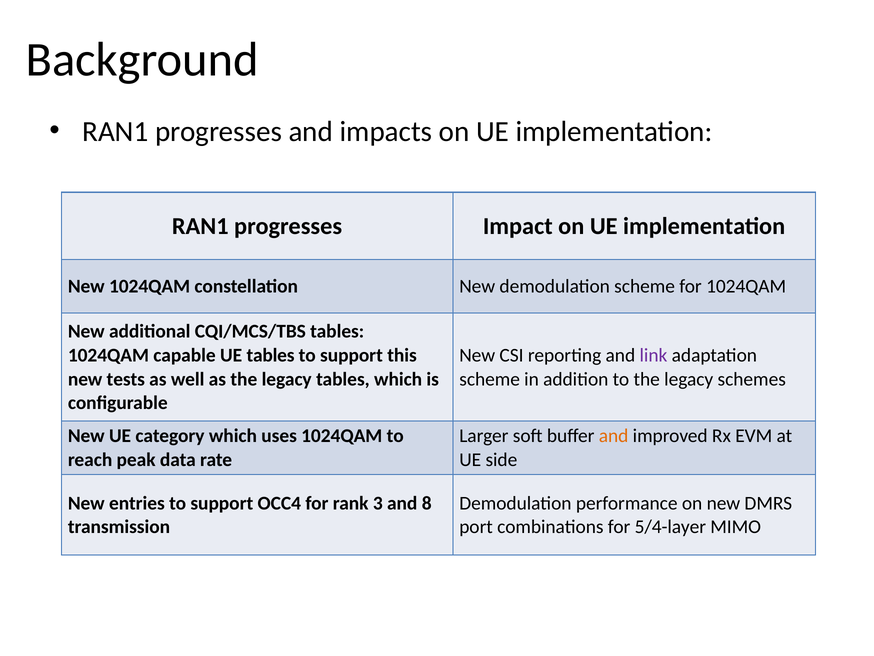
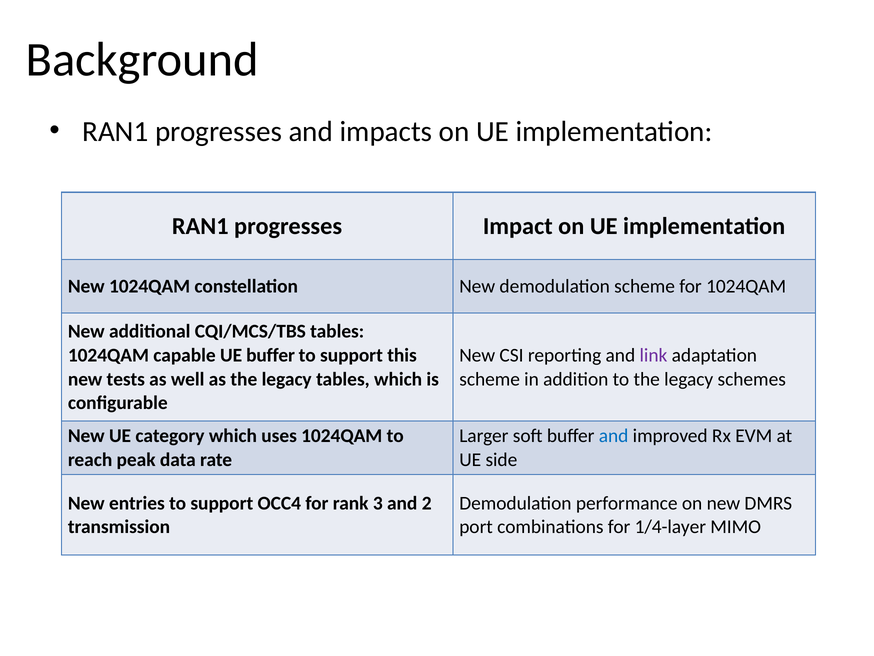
UE tables: tables -> buffer
and at (614, 436) colour: orange -> blue
8: 8 -> 2
5/4-layer: 5/4-layer -> 1/4-layer
